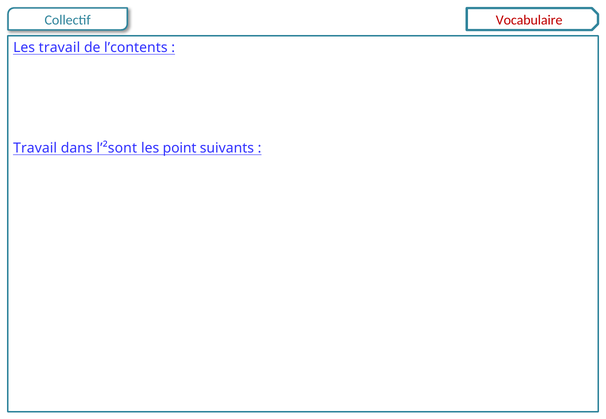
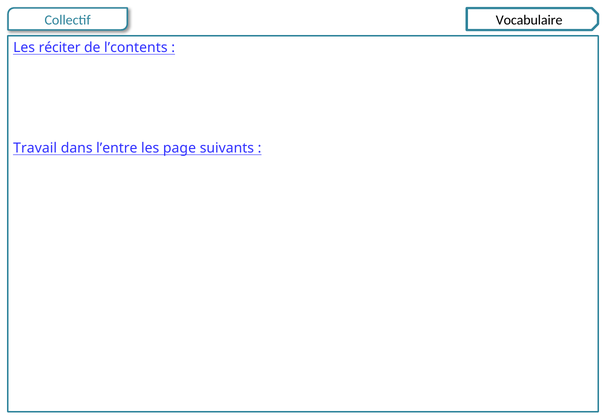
Vocabulaire colour: red -> black
Les travail: travail -> réciter
l’²sont: l’²sont -> l’entre
point: point -> page
